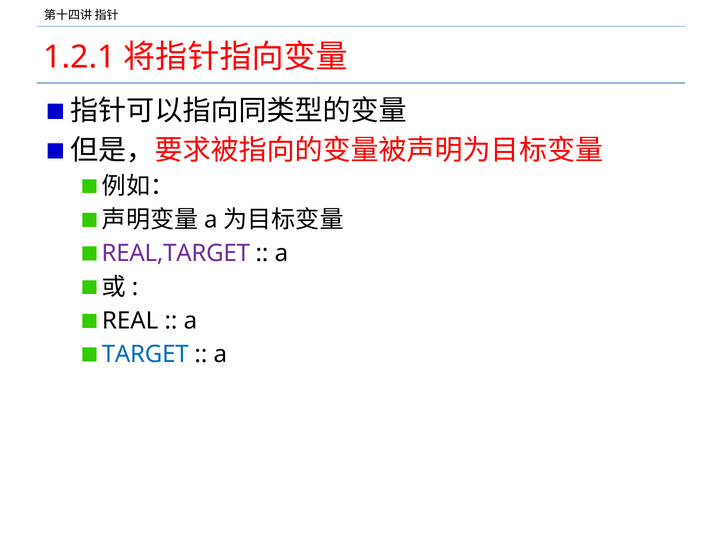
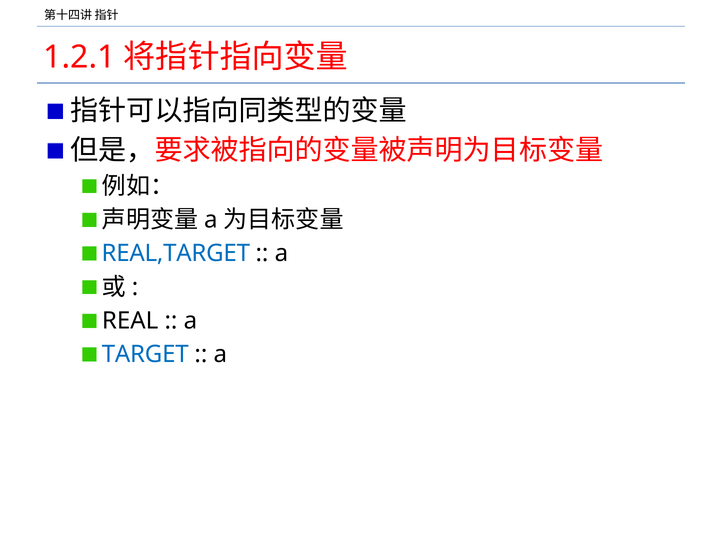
REAL,TARGET colour: purple -> blue
